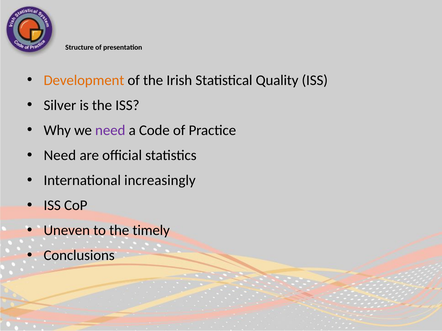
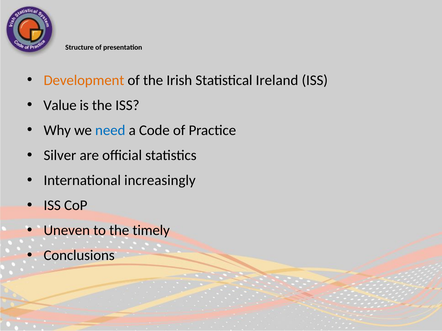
Quality: Quality -> Ireland
Silver: Silver -> Value
need at (110, 130) colour: purple -> blue
Need at (60, 156): Need -> Silver
